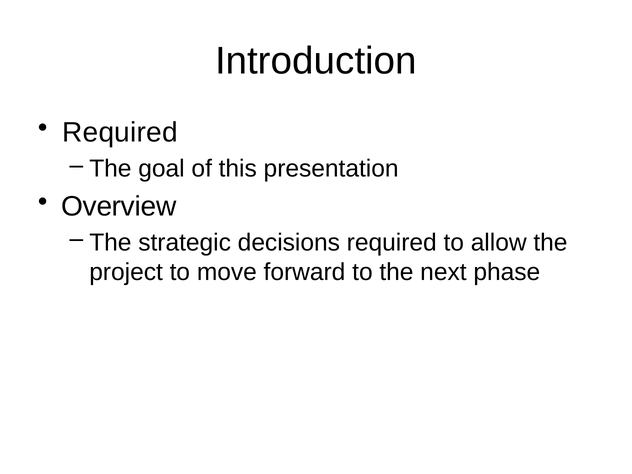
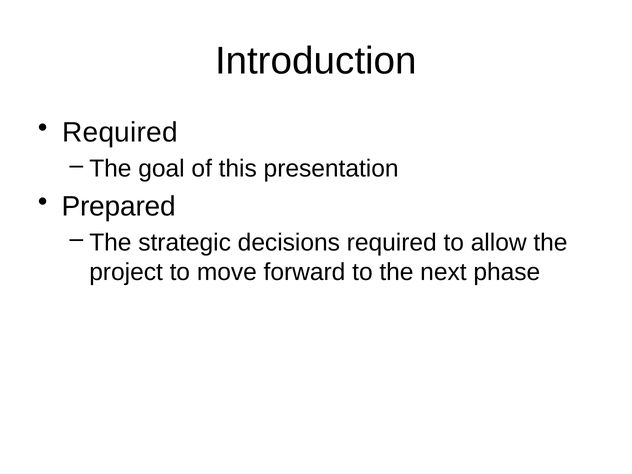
Overview: Overview -> Prepared
